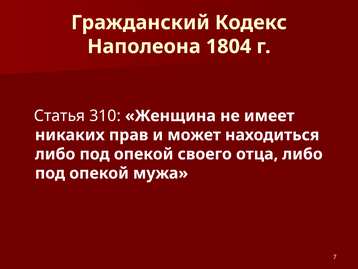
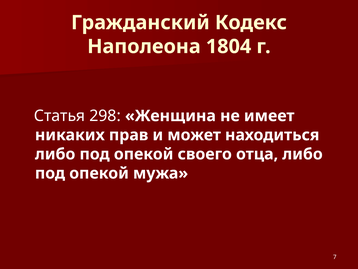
310: 310 -> 298
